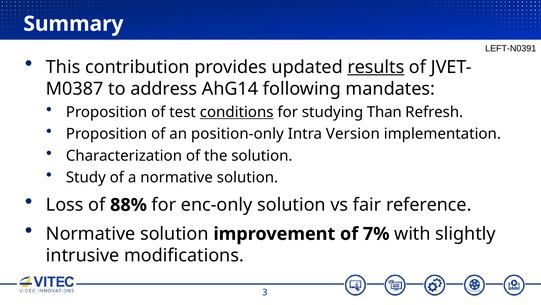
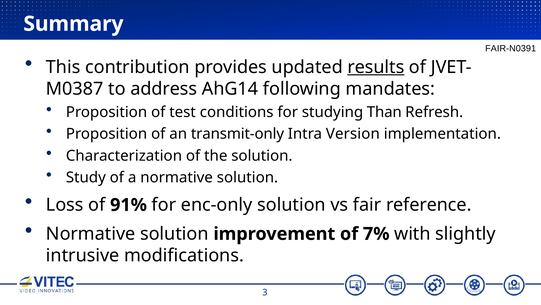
LEFT-N0391: LEFT-N0391 -> FAIR-N0391
conditions underline: present -> none
position-only: position-only -> transmit-only
88%: 88% -> 91%
